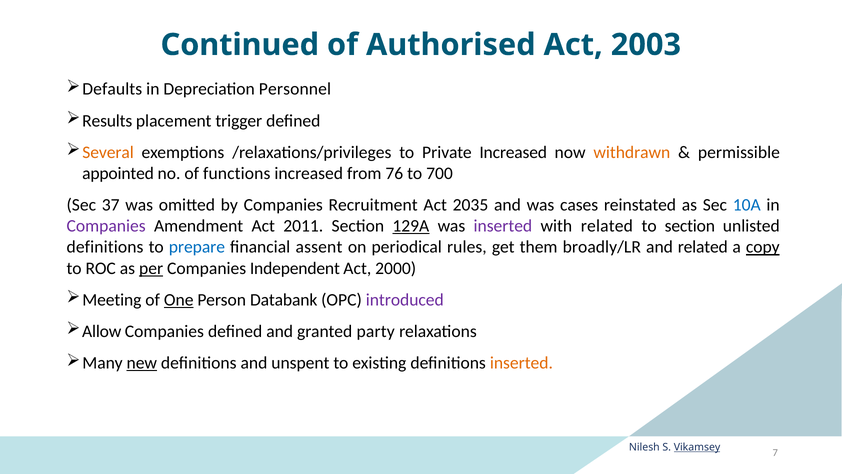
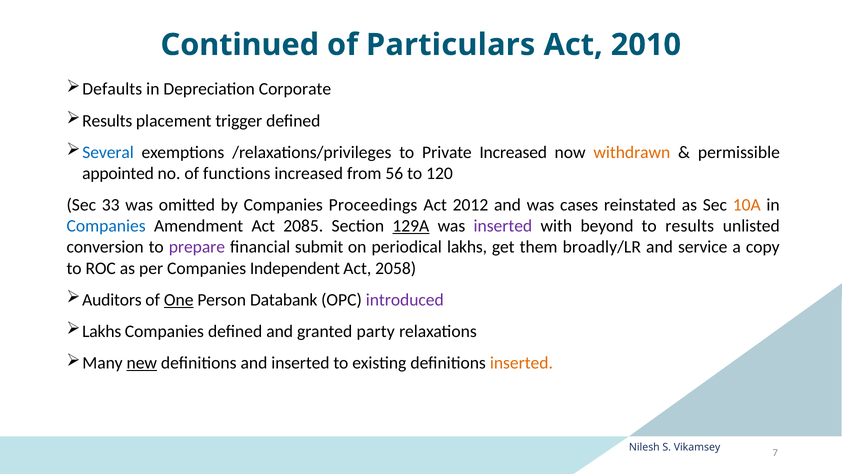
Authorised: Authorised -> Particulars
2003: 2003 -> 2010
Personnel: Personnel -> Corporate
Several colour: orange -> blue
76: 76 -> 56
700: 700 -> 120
37: 37 -> 33
Recruitment: Recruitment -> Proceedings
2035: 2035 -> 2012
10A colour: blue -> orange
Companies at (106, 226) colour: purple -> blue
2011: 2011 -> 2085
with related: related -> beyond
to section: section -> results
definitions at (105, 247): definitions -> conversion
prepare colour: blue -> purple
assent: assent -> submit
periodical rules: rules -> lakhs
and related: related -> service
copy underline: present -> none
per underline: present -> none
2000: 2000 -> 2058
Meeting: Meeting -> Auditors
Allow at (102, 331): Allow -> Lakhs
and unspent: unspent -> inserted
Vikamsey underline: present -> none
